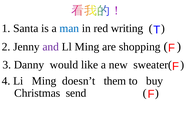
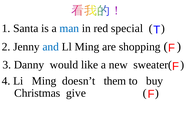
writing: writing -> special
and colour: purple -> blue
send: send -> give
